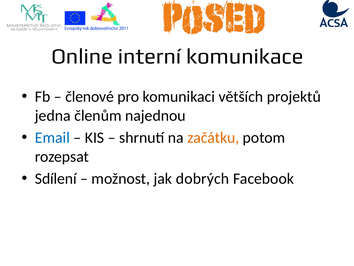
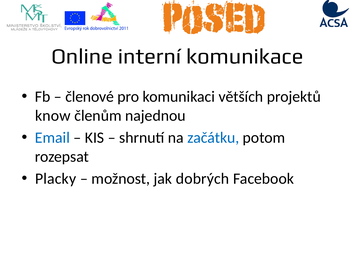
jedna: jedna -> know
začátku colour: orange -> blue
Sdílení: Sdílení -> Placky
